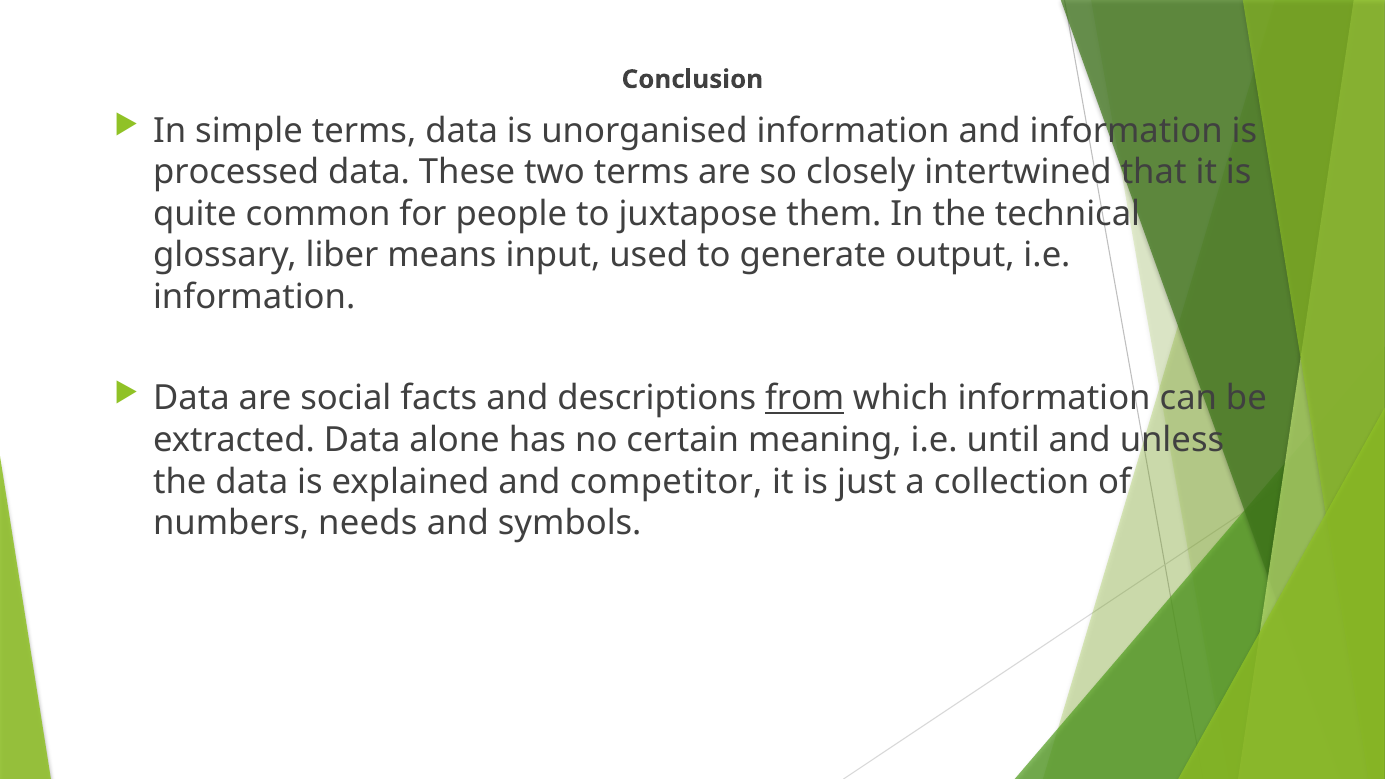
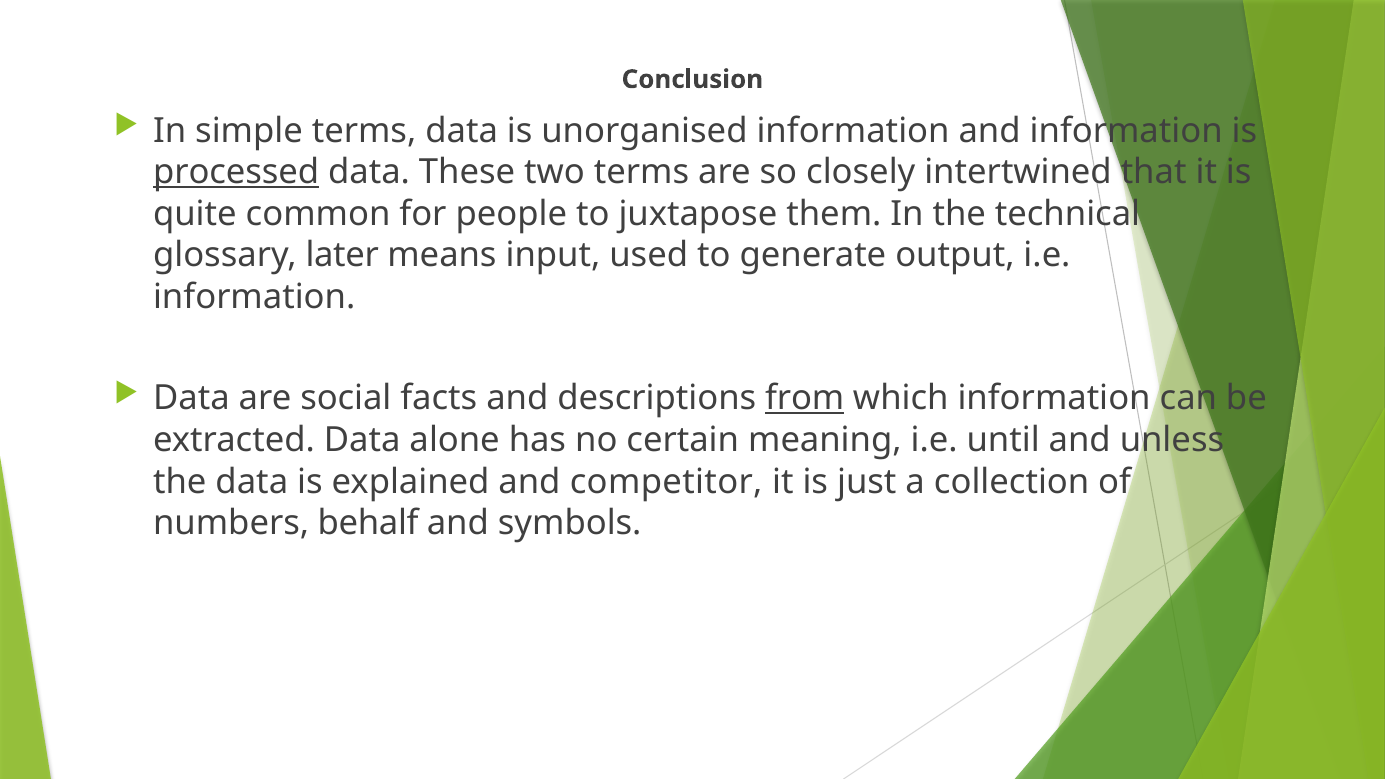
processed underline: none -> present
liber: liber -> later
needs: needs -> behalf
